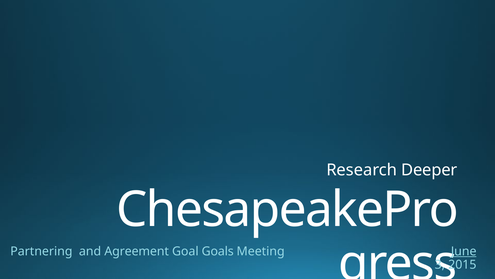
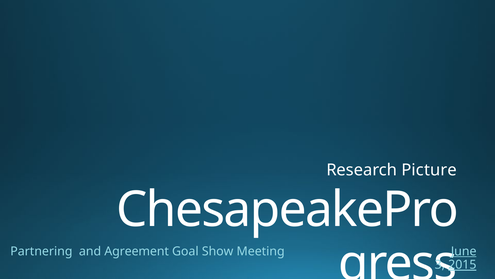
Deeper: Deeper -> Picture
Goals: Goals -> Show
2015 underline: none -> present
